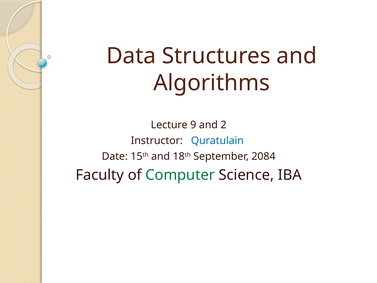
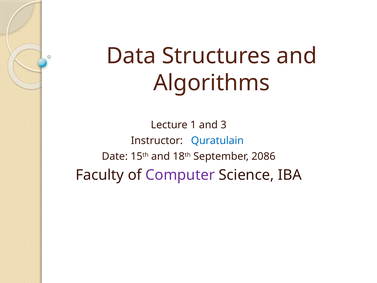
9: 9 -> 1
2: 2 -> 3
2084: 2084 -> 2086
Computer colour: green -> purple
